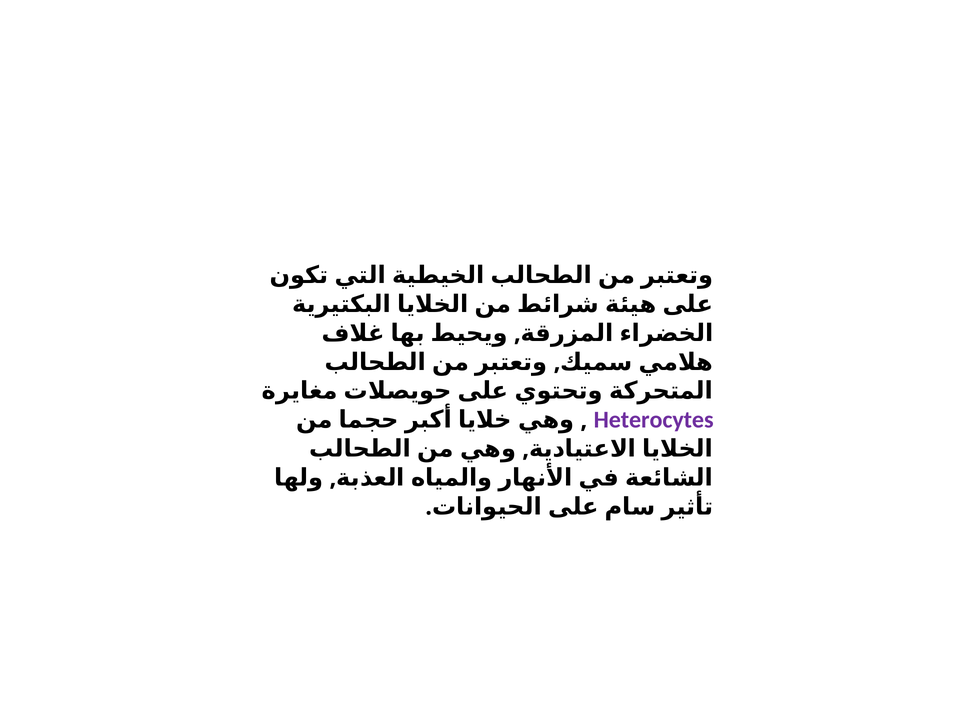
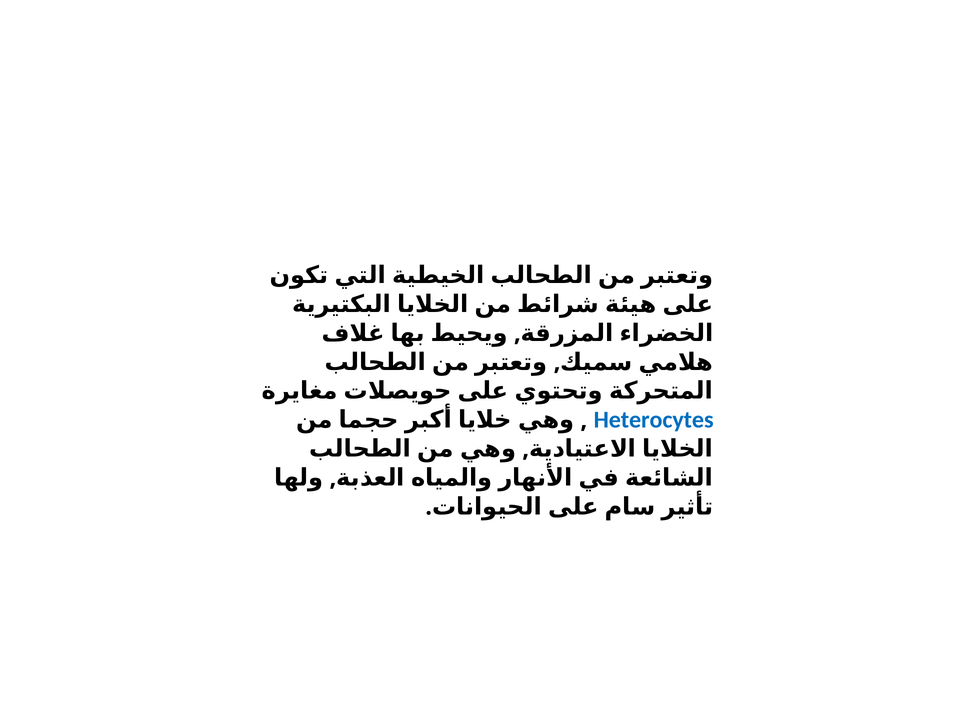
Heterocytes colour: purple -> blue
